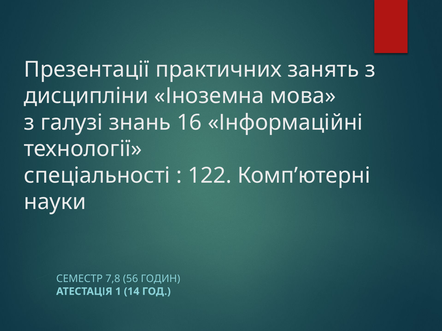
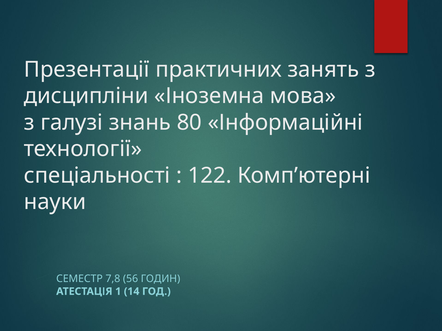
16: 16 -> 80
